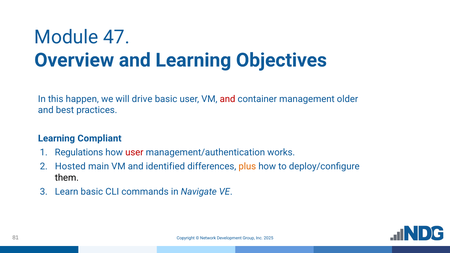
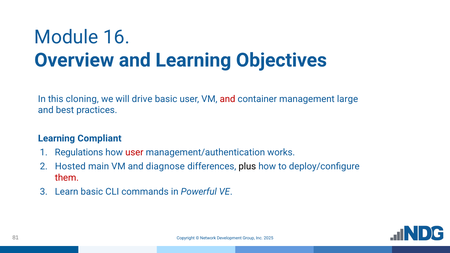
47: 47 -> 16
happen: happen -> cloning
older: older -> large
identified: identified -> diagnose
plus colour: orange -> black
them colour: black -> red
Navigate: Navigate -> Powerful
